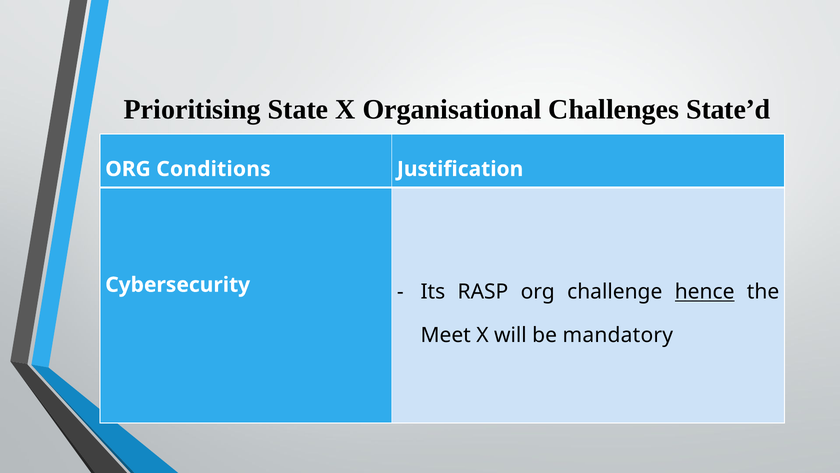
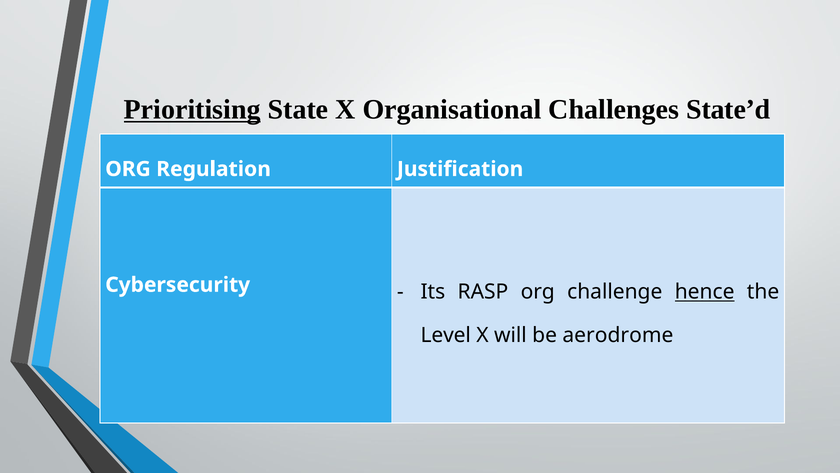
Prioritising underline: none -> present
Conditions: Conditions -> Regulation
Meet: Meet -> Level
mandatory: mandatory -> aerodrome
